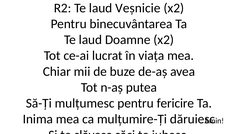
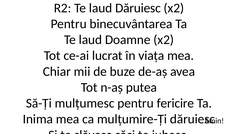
laud Veșnicie: Veșnicie -> Dăruiesc
